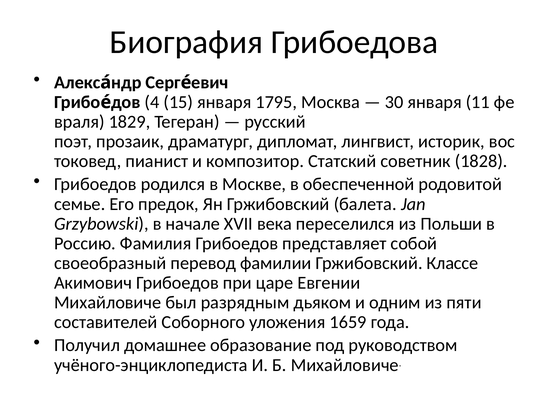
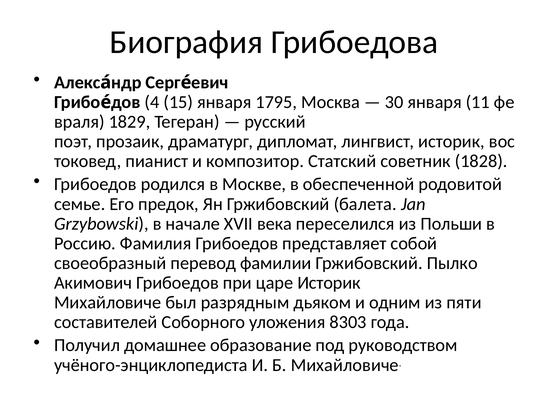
Классе: Классе -> Пылко
царе Евгении: Евгении -> Историк
1659: 1659 -> 8303
